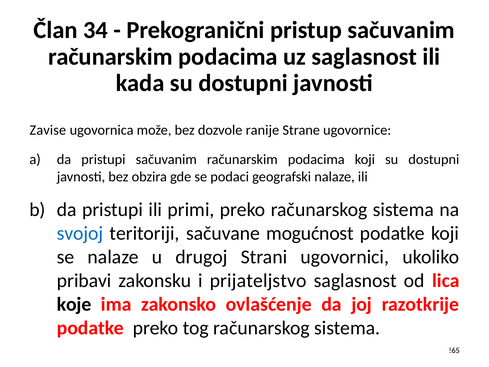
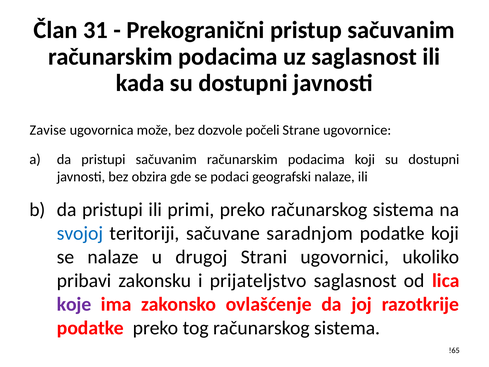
34: 34 -> 31
ranije: ranije -> počeli
mogućnost: mogućnost -> saradnjom
koje colour: black -> purple
